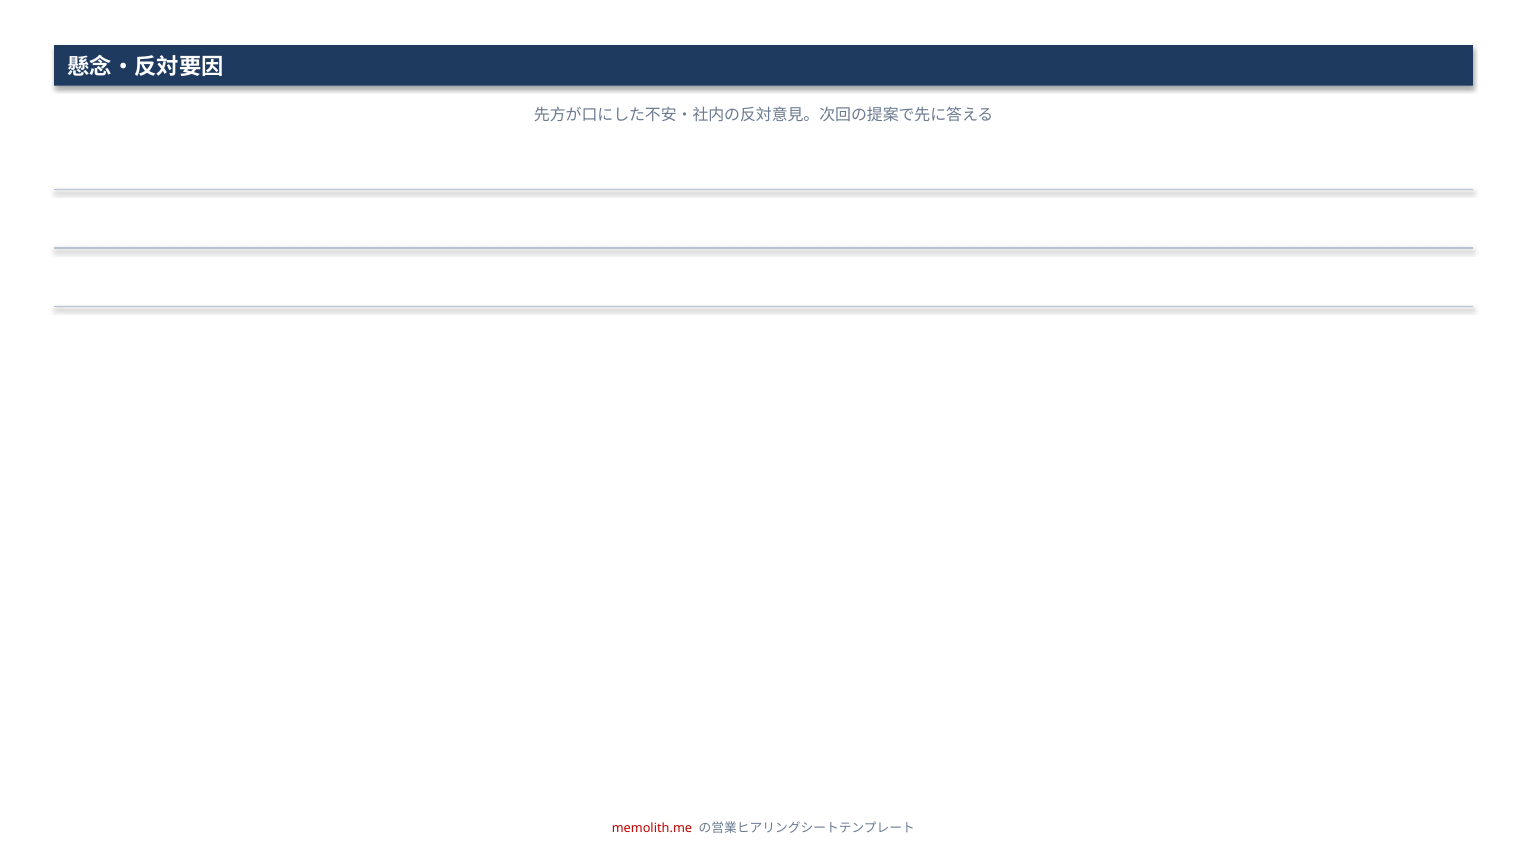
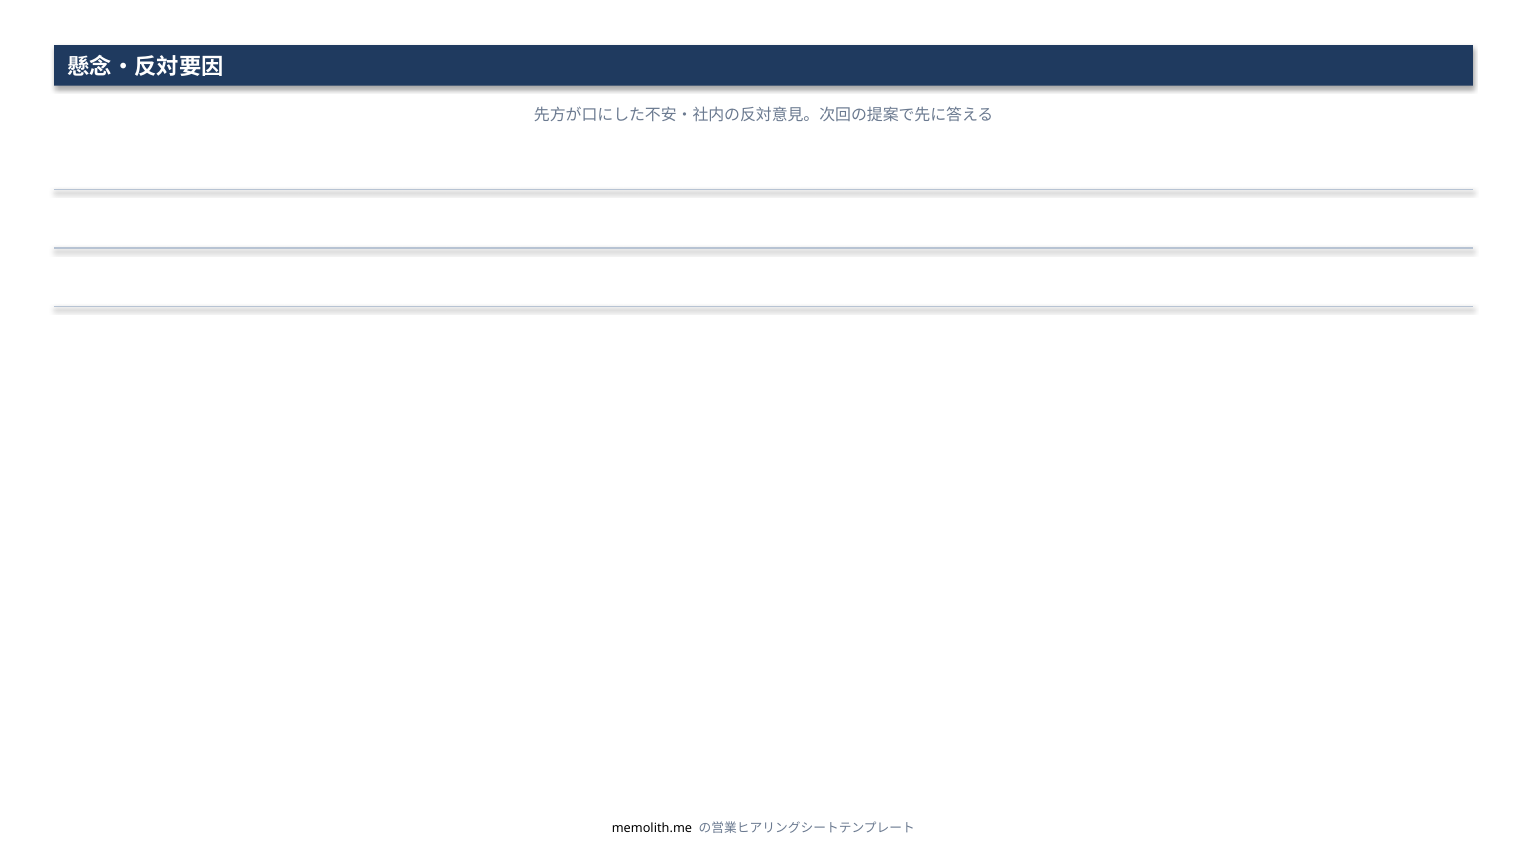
memolith.me colour: red -> black
